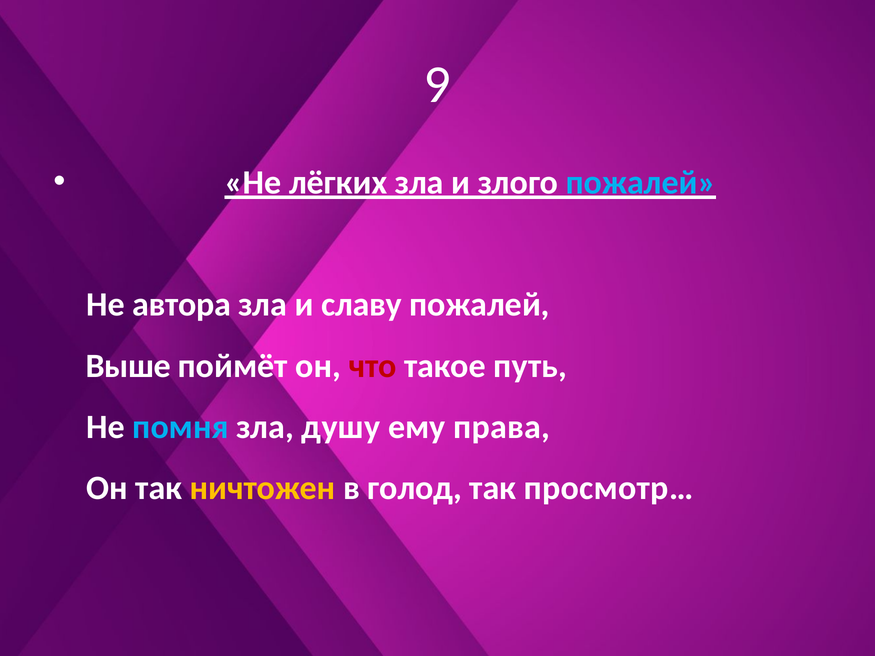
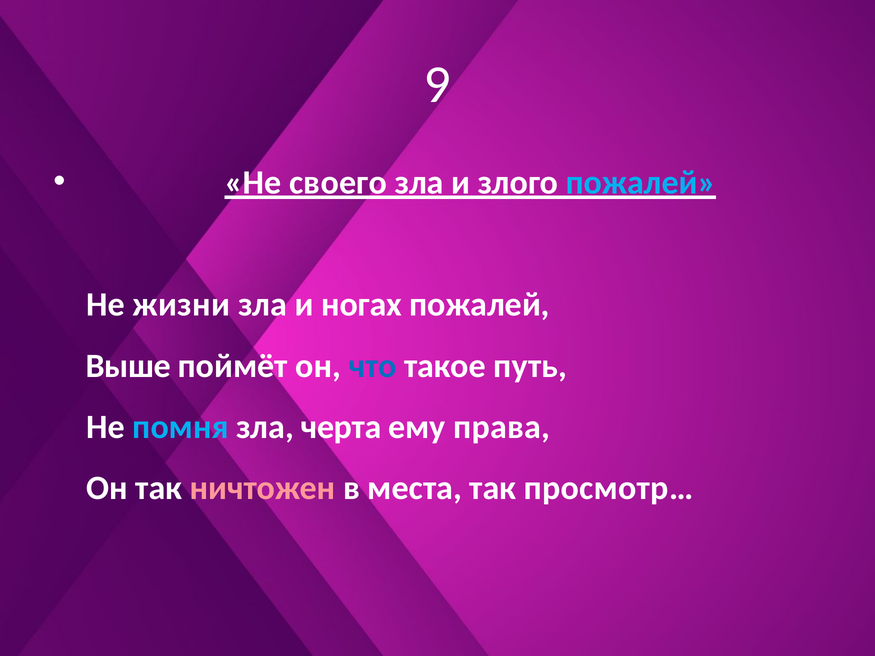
лёгких: лёгких -> своего
автора: автора -> жизни
славу: славу -> ногах
что colour: red -> blue
душу: душу -> черта
ничтожен colour: yellow -> pink
голод: голод -> места
